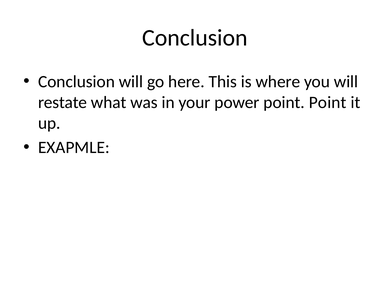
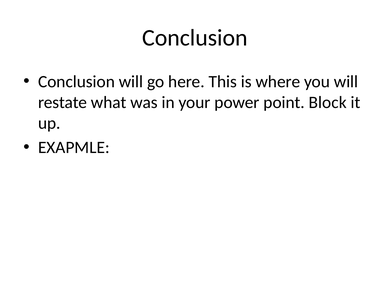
point Point: Point -> Block
